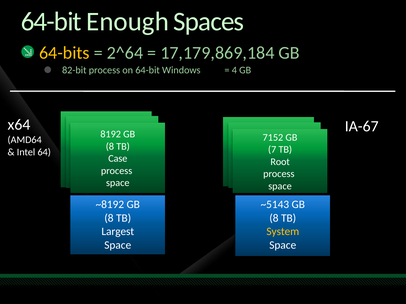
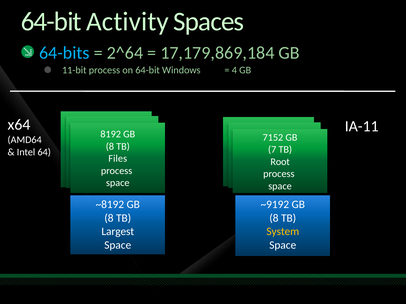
Enough: Enough -> Activity
64-bits colour: yellow -> light blue
82-bit: 82-bit -> 11-bit
IA-67: IA-67 -> IA-11
Case: Case -> Files
~5143: ~5143 -> ~9192
